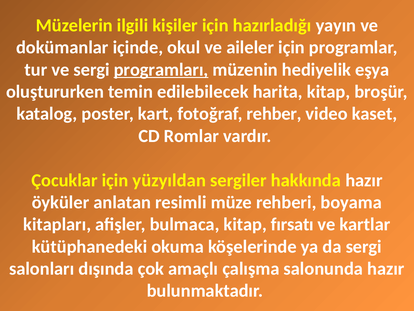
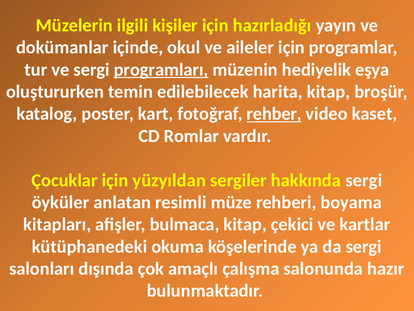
rehber underline: none -> present
hakkında hazır: hazır -> sergi
fırsatı: fırsatı -> çekici
